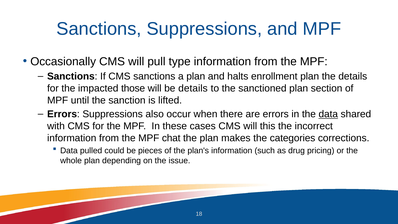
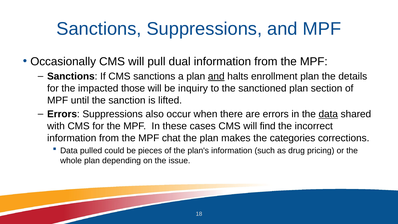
type: type -> dual
and at (216, 76) underline: none -> present
be details: details -> inquiry
this: this -> find
